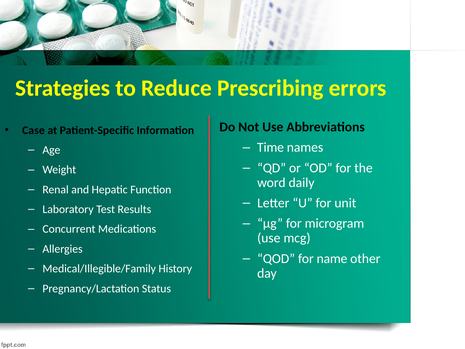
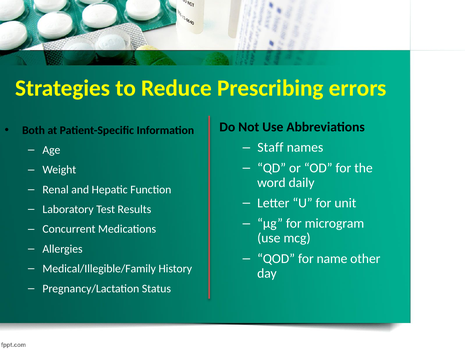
Case: Case -> Both
Time: Time -> Staff
